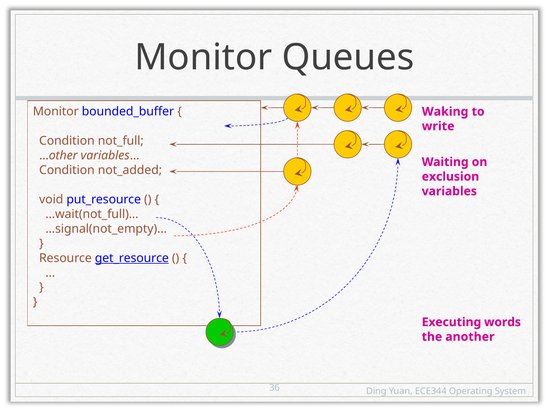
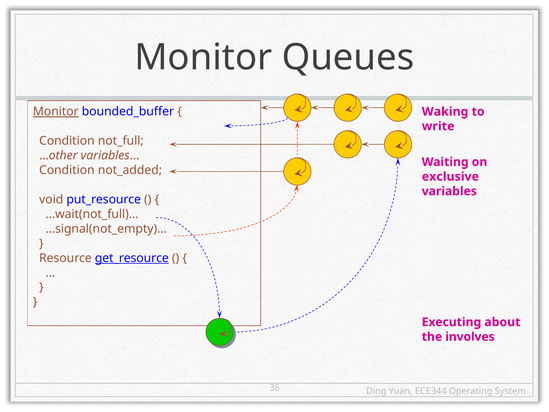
Monitor at (56, 112) underline: none -> present
exclusion: exclusion -> exclusive
words: words -> about
another: another -> involves
